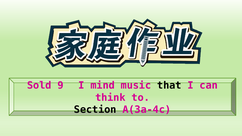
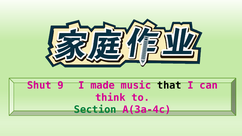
Sold: Sold -> Shut
mind: mind -> made
Section colour: black -> green
